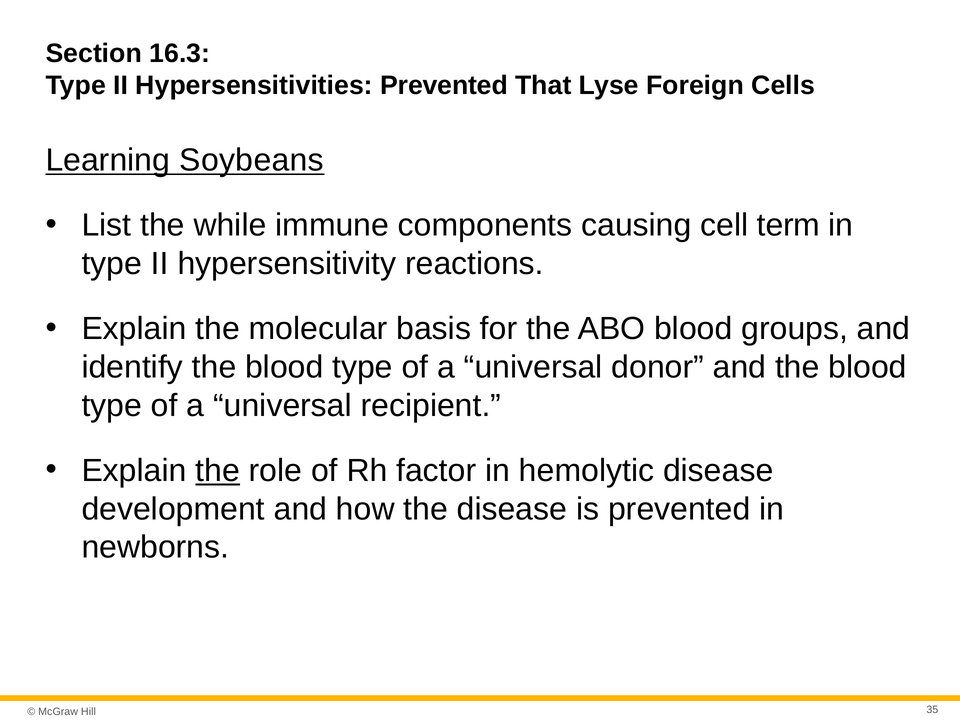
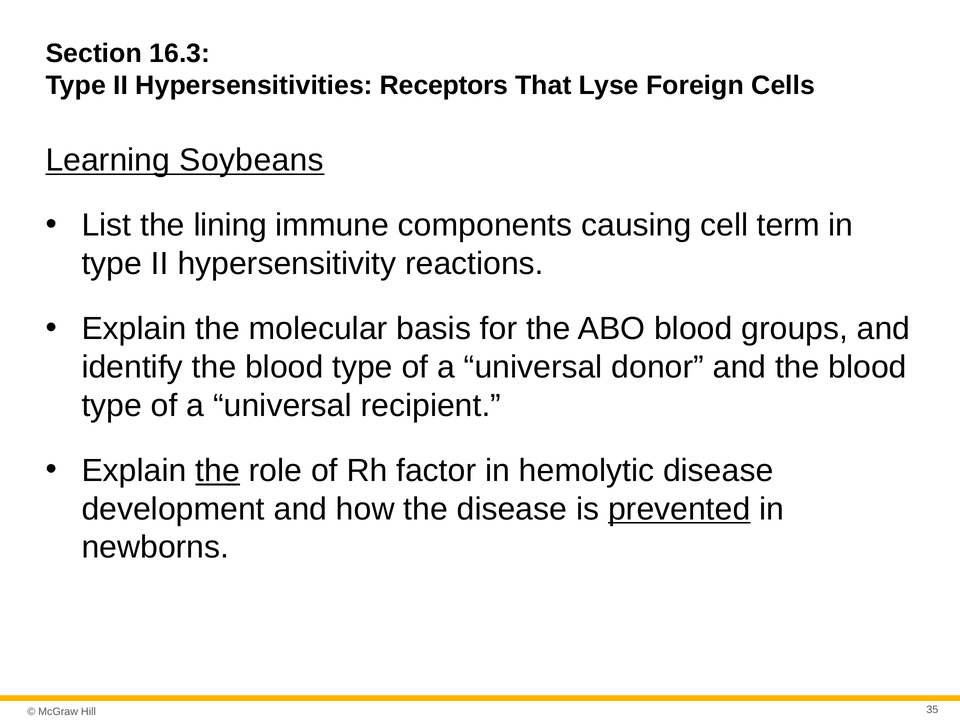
Hypersensitivities Prevented: Prevented -> Receptors
while: while -> lining
prevented at (679, 509) underline: none -> present
